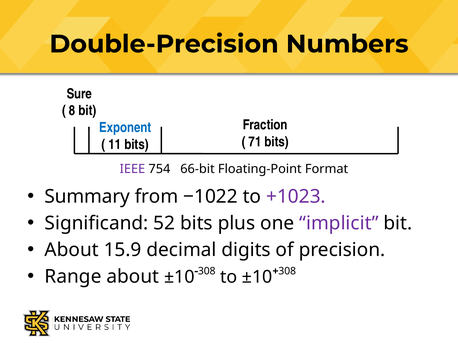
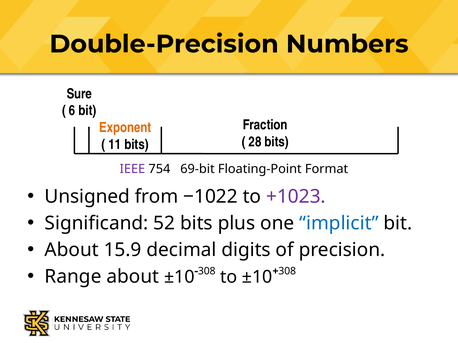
8: 8 -> 6
Exponent colour: blue -> orange
71: 71 -> 28
66-bit: 66-bit -> 69-bit
Summary: Summary -> Unsigned
implicit colour: purple -> blue
